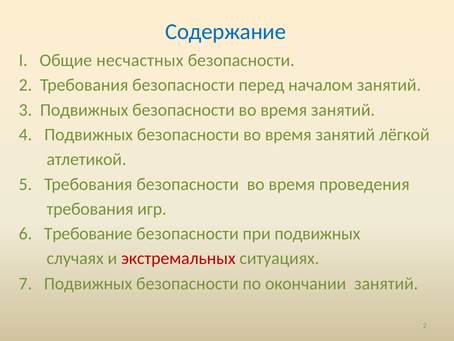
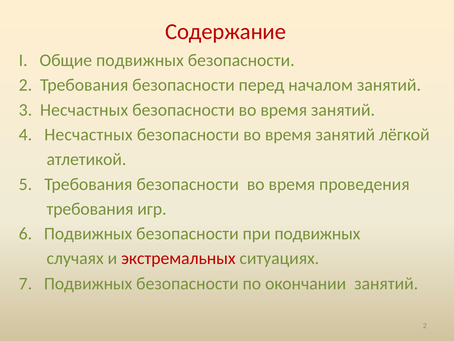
Содержание colour: blue -> red
Общие несчастных: несчастных -> подвижных
3 Подвижных: Подвижных -> Несчастных
Подвижных at (89, 134): Подвижных -> Несчастных
6 Требование: Требование -> Подвижных
